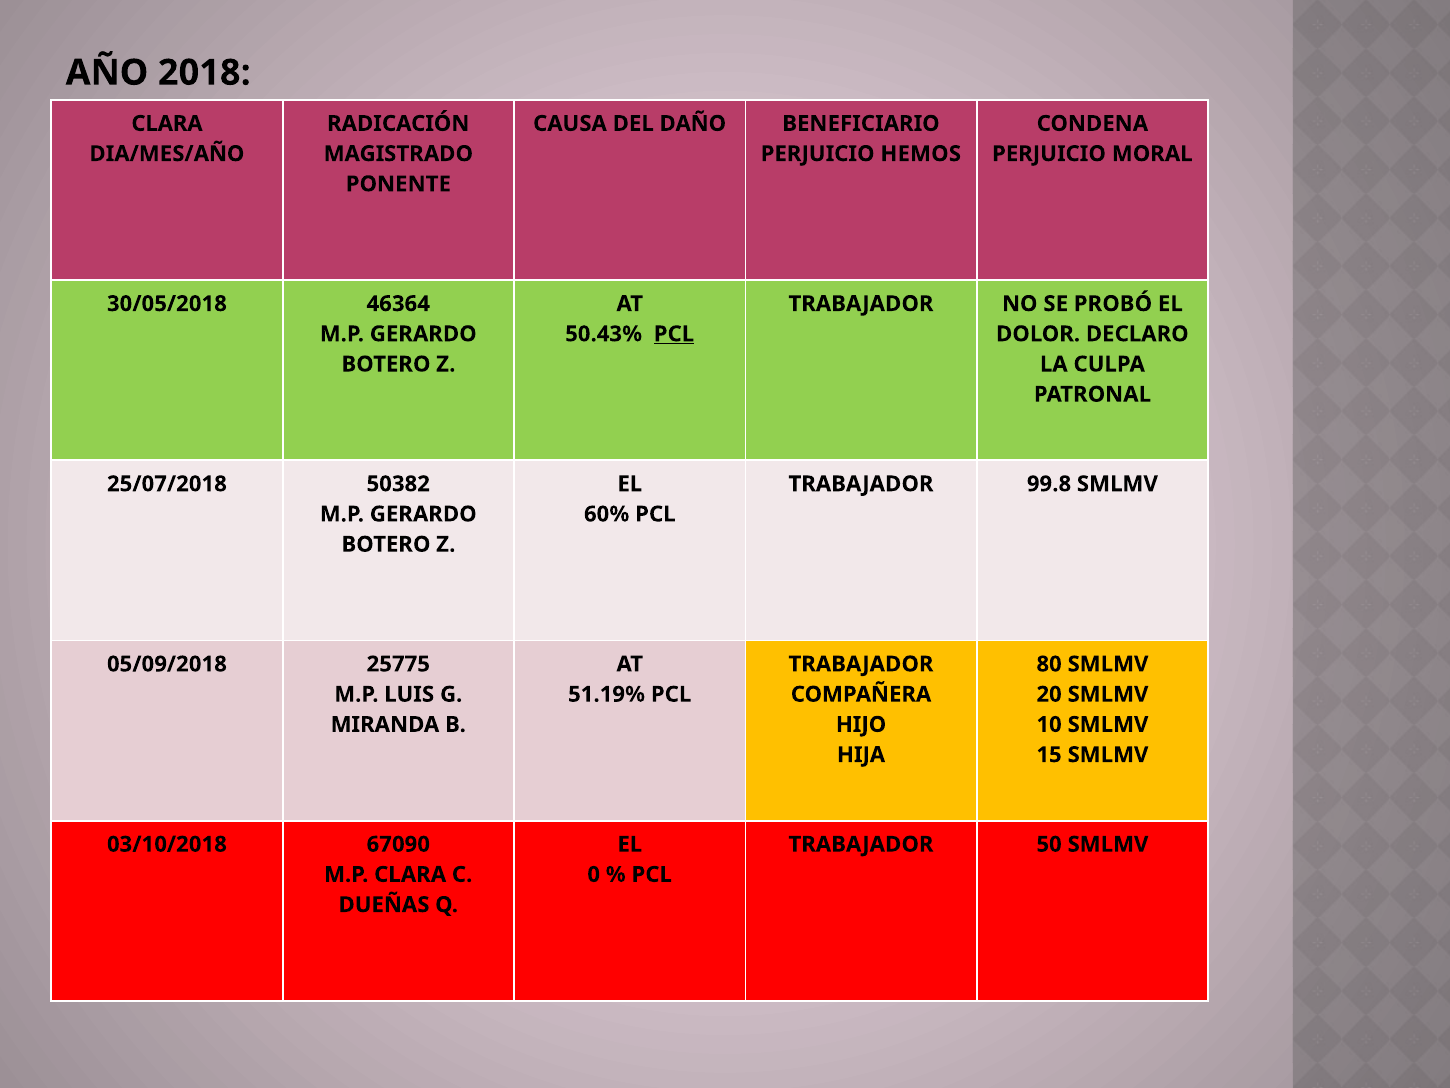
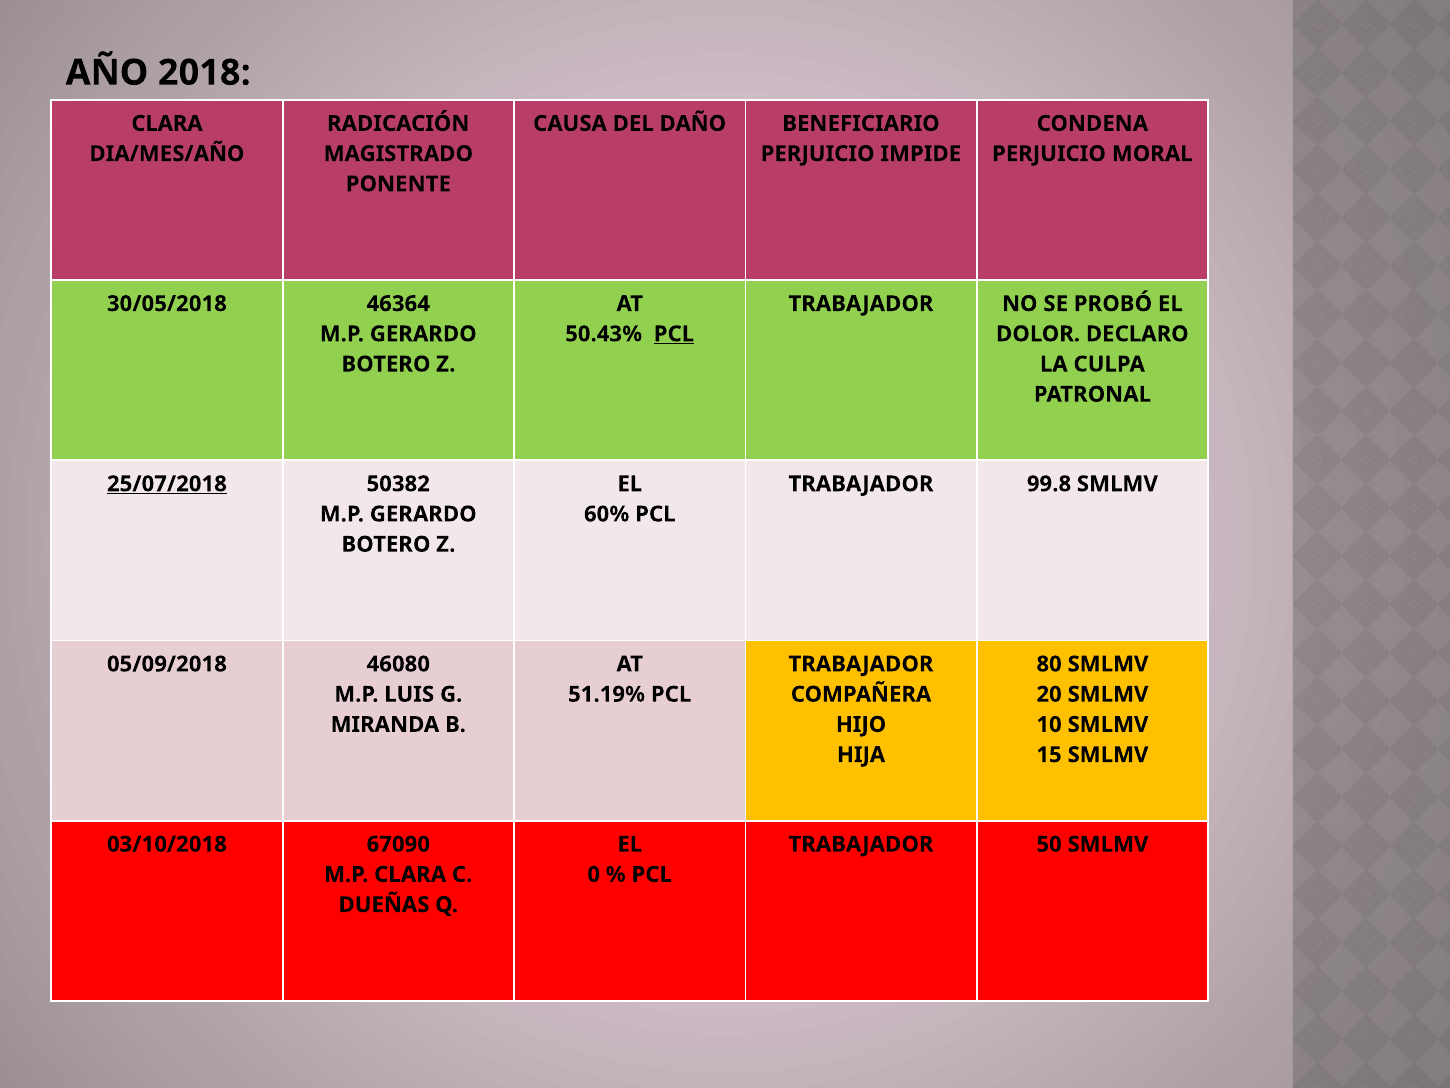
HEMOS: HEMOS -> IMPIDE
25/07/2018 underline: none -> present
25775: 25775 -> 46080
